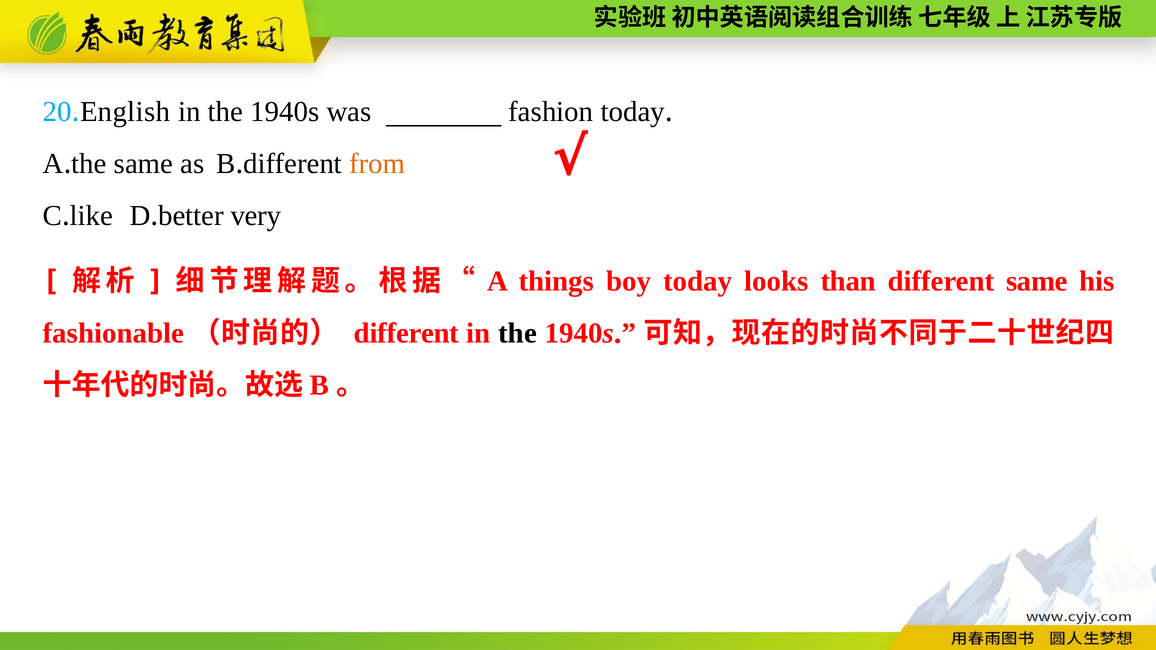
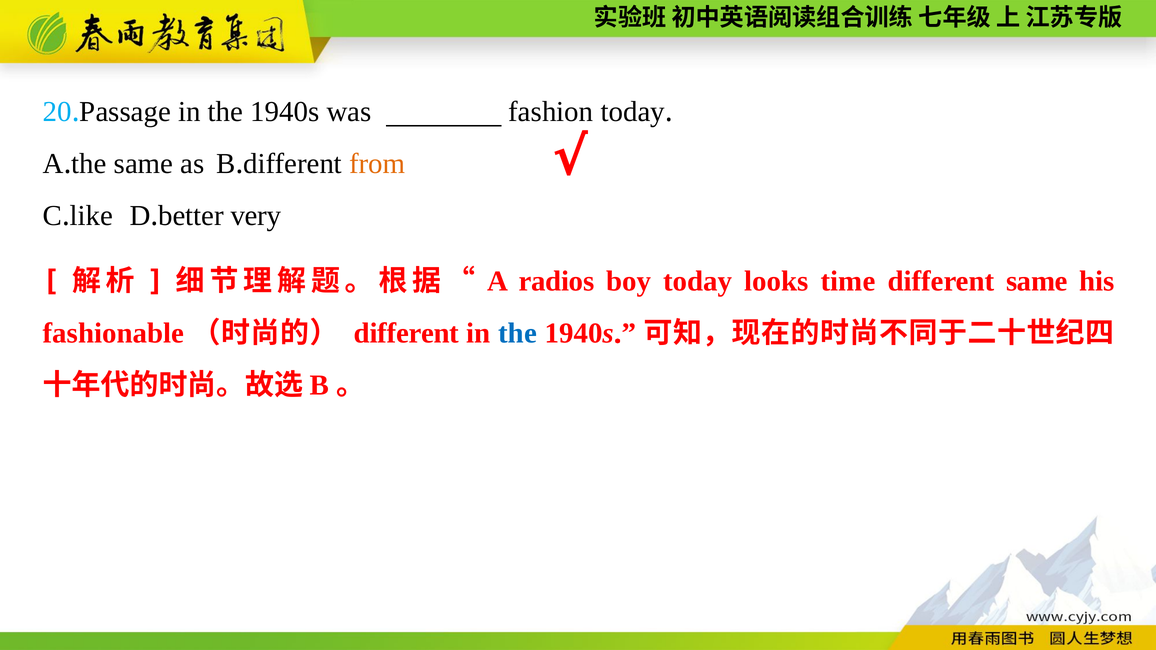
English: English -> Passage
things: things -> radios
than: than -> time
the at (518, 334) colour: black -> blue
